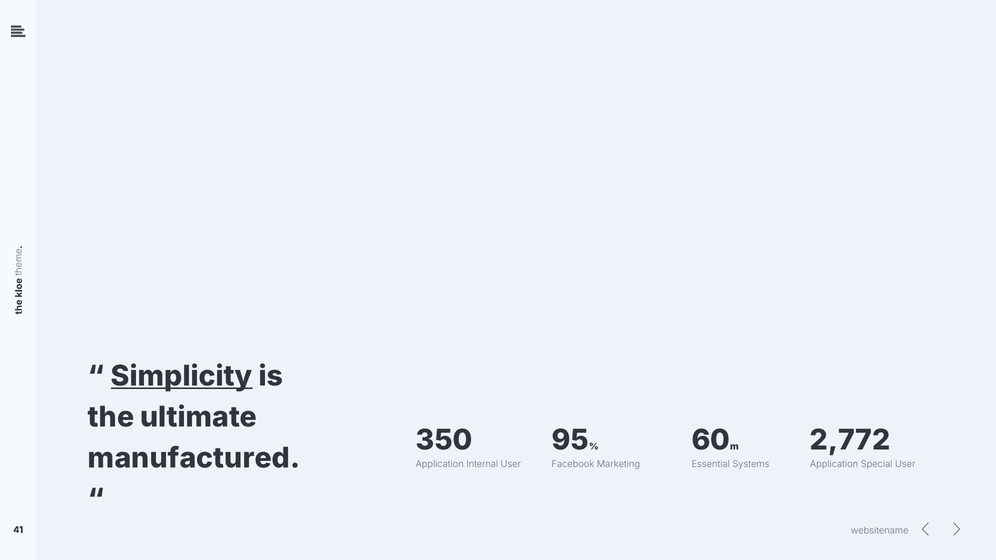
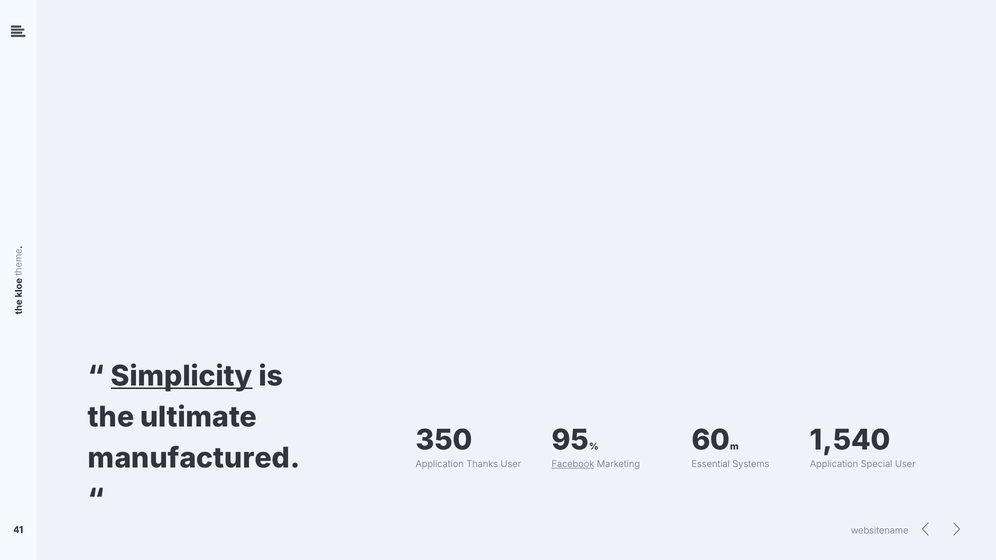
2,772: 2,772 -> 1,540
Internal: Internal -> Thanks
Facebook underline: none -> present
